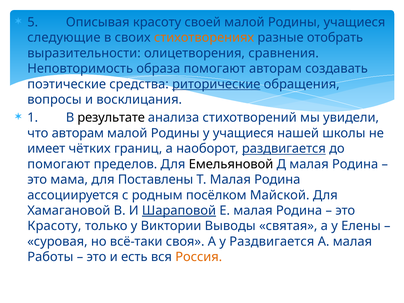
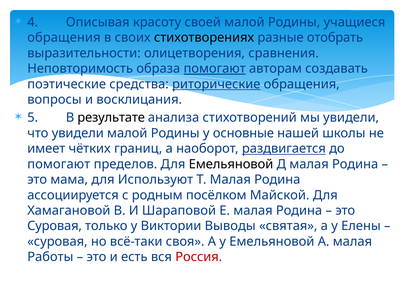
5: 5 -> 4
следующие at (64, 38): следующие -> обращения
стихотворениях colour: orange -> black
помогают at (215, 69) underline: none -> present
1: 1 -> 5
что авторам: авторам -> увидели
у учащиеся: учащиеся -> основные
Поставлены: Поставлены -> Используют
Шараповой underline: present -> none
Красоту at (54, 226): Красоту -> Суровая
у Раздвигается: Раздвигается -> Емельяновой
Россия colour: orange -> red
